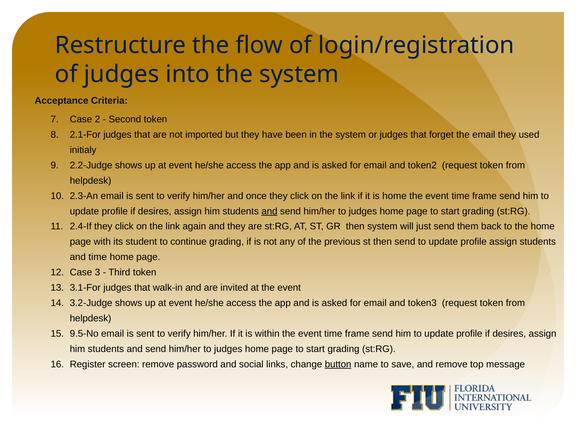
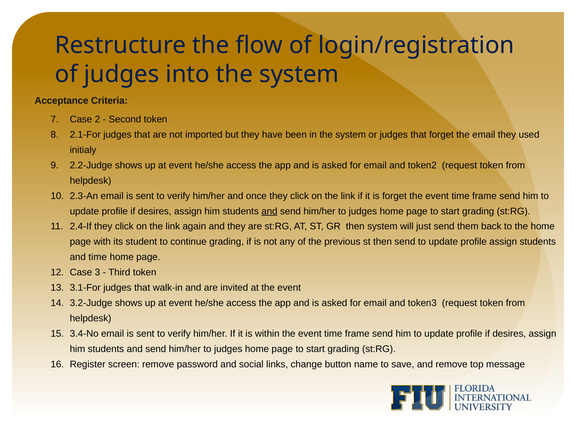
is home: home -> forget
9.5-No: 9.5-No -> 3.4-No
button underline: present -> none
